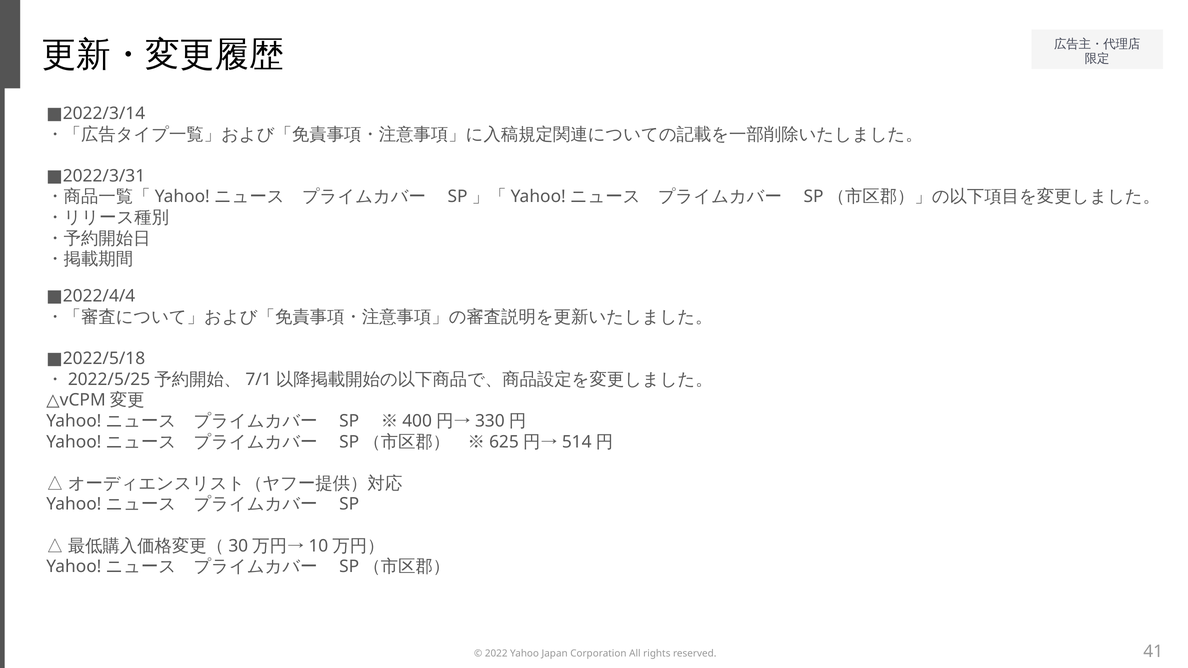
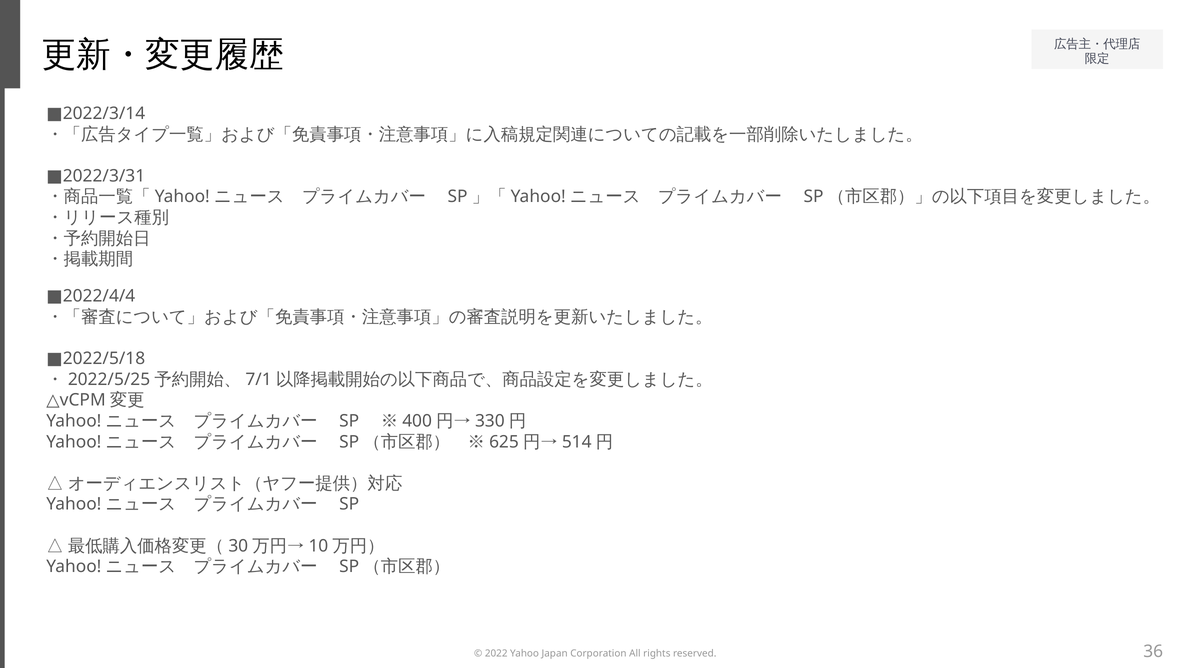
41: 41 -> 36
